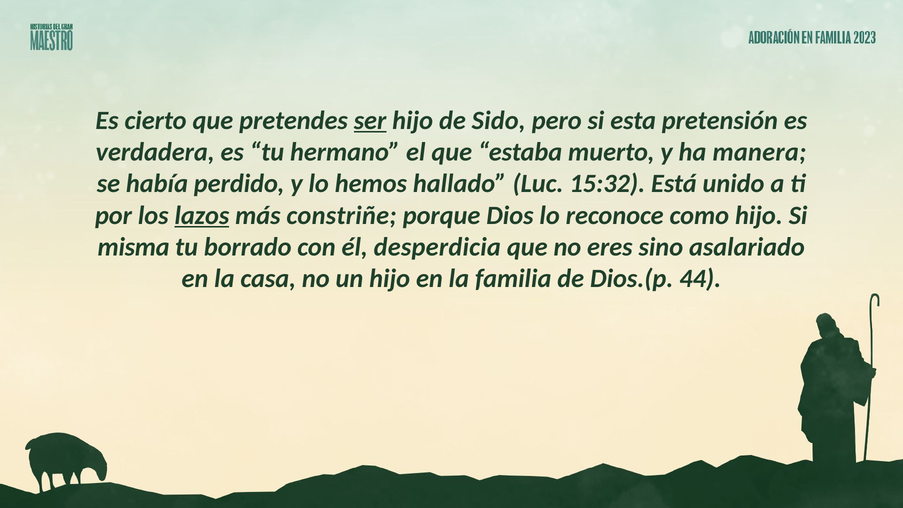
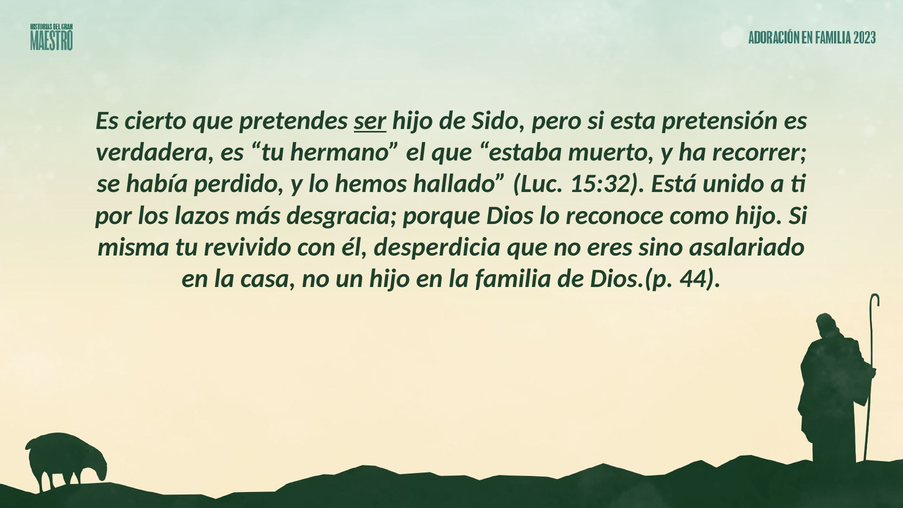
manera: manera -> recorrer
lazos underline: present -> none
constriñe: constriñe -> desgracia
borrado: borrado -> revivido
